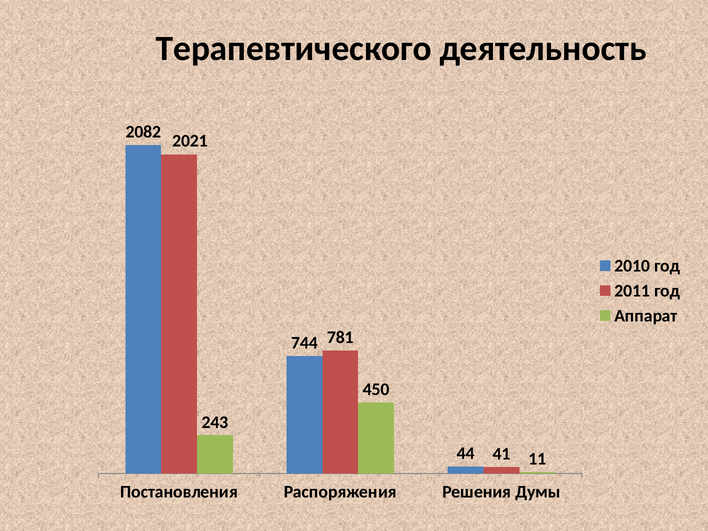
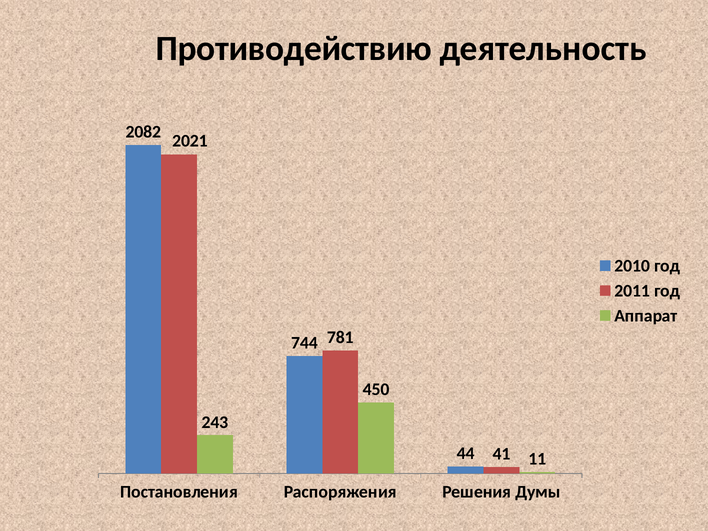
Терапевтического: Терапевтического -> Противодействию
